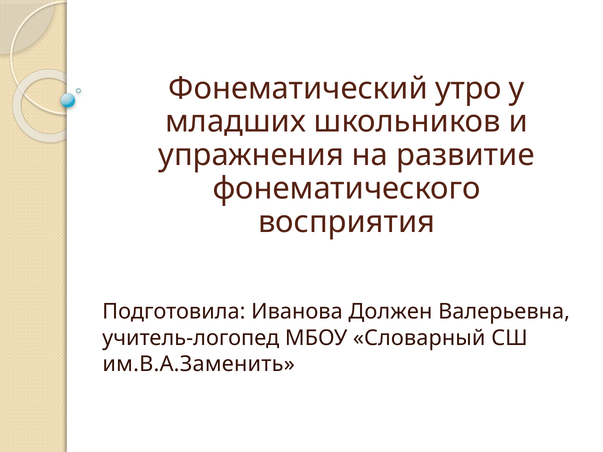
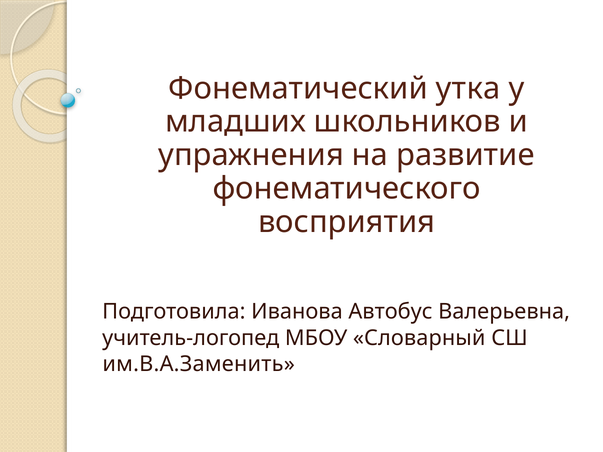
утро: утро -> утка
Должен: Должен -> Автобус
